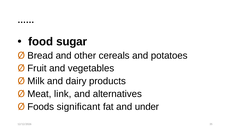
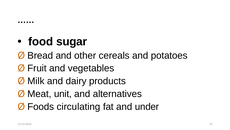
link: link -> unit
significant: significant -> circulating
